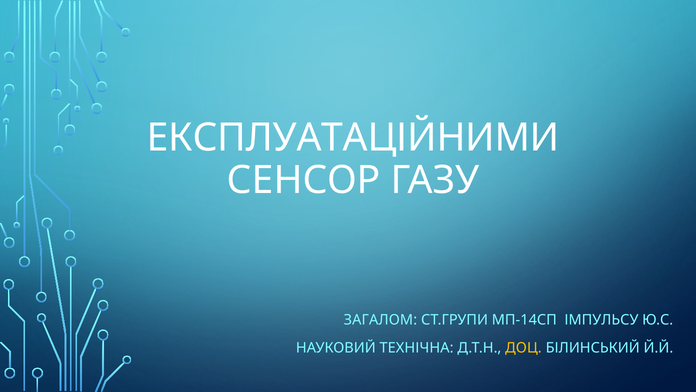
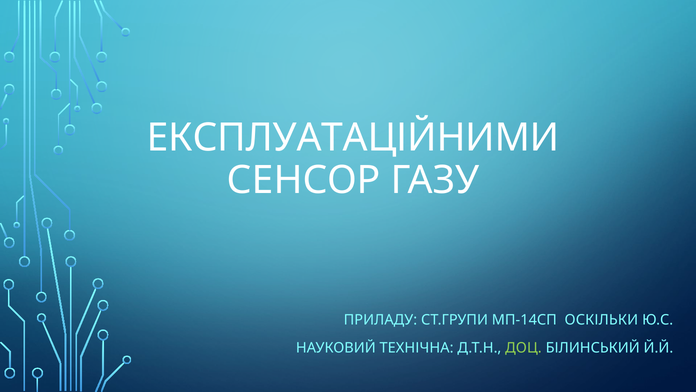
ЗАГАЛОМ: ЗАГАЛОМ -> ПРИЛАДУ
ІМПУЛЬСУ: ІМПУЛЬСУ -> ОСКІЛЬКИ
ДОЦ colour: yellow -> light green
